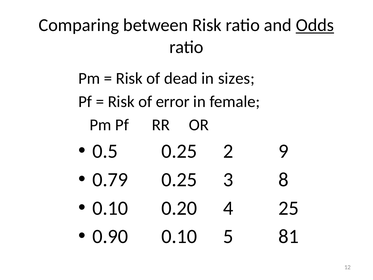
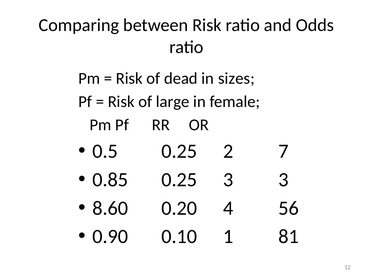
Odds underline: present -> none
error: error -> large
9: 9 -> 7
0.79: 0.79 -> 0.85
3 8: 8 -> 3
0.10 at (110, 208): 0.10 -> 8.60
25: 25 -> 56
5: 5 -> 1
